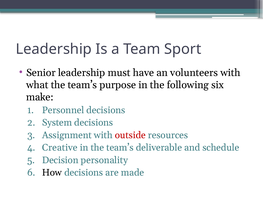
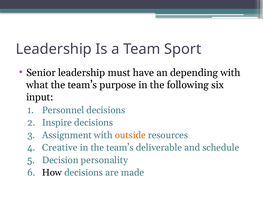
volunteers: volunteers -> depending
make: make -> input
System: System -> Inspire
outside colour: red -> orange
